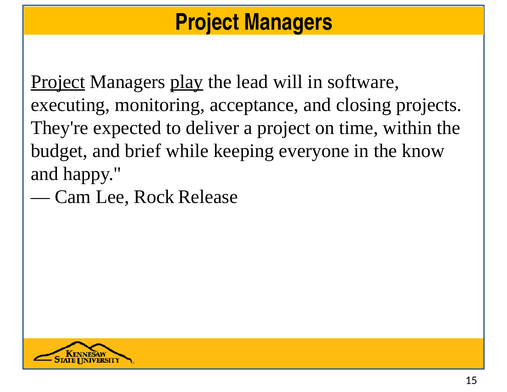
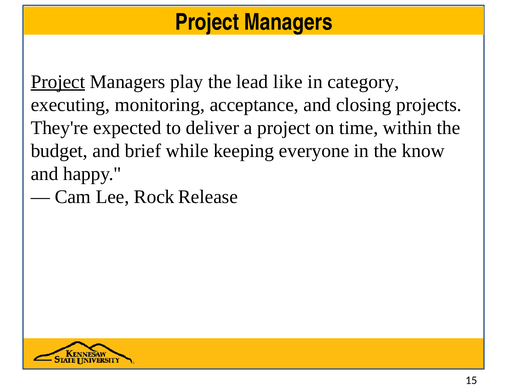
play underline: present -> none
will: will -> like
software: software -> category
